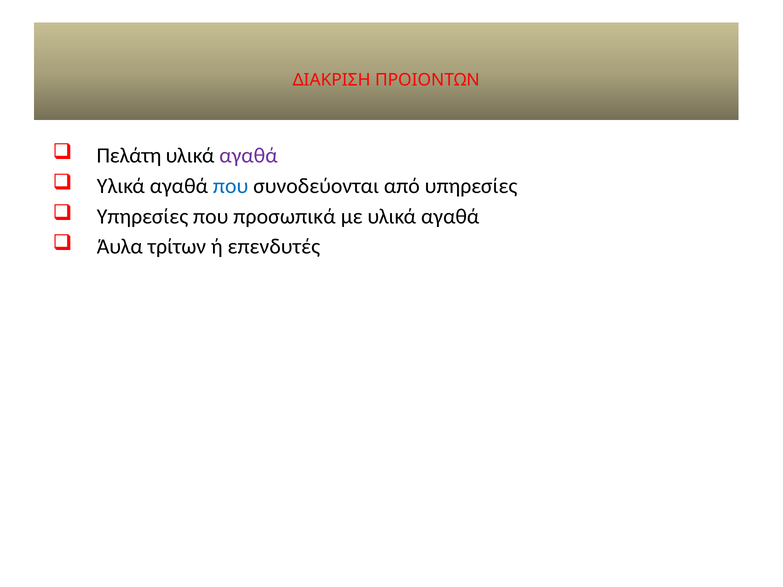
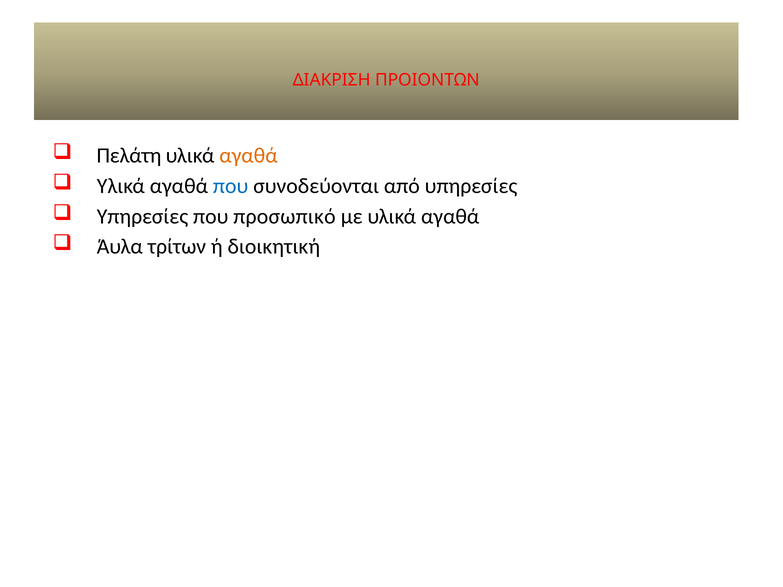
αγαθά at (248, 156) colour: purple -> orange
προσωπικά: προσωπικά -> προσωπικό
επενδυτές: επενδυτές -> διοικητική
